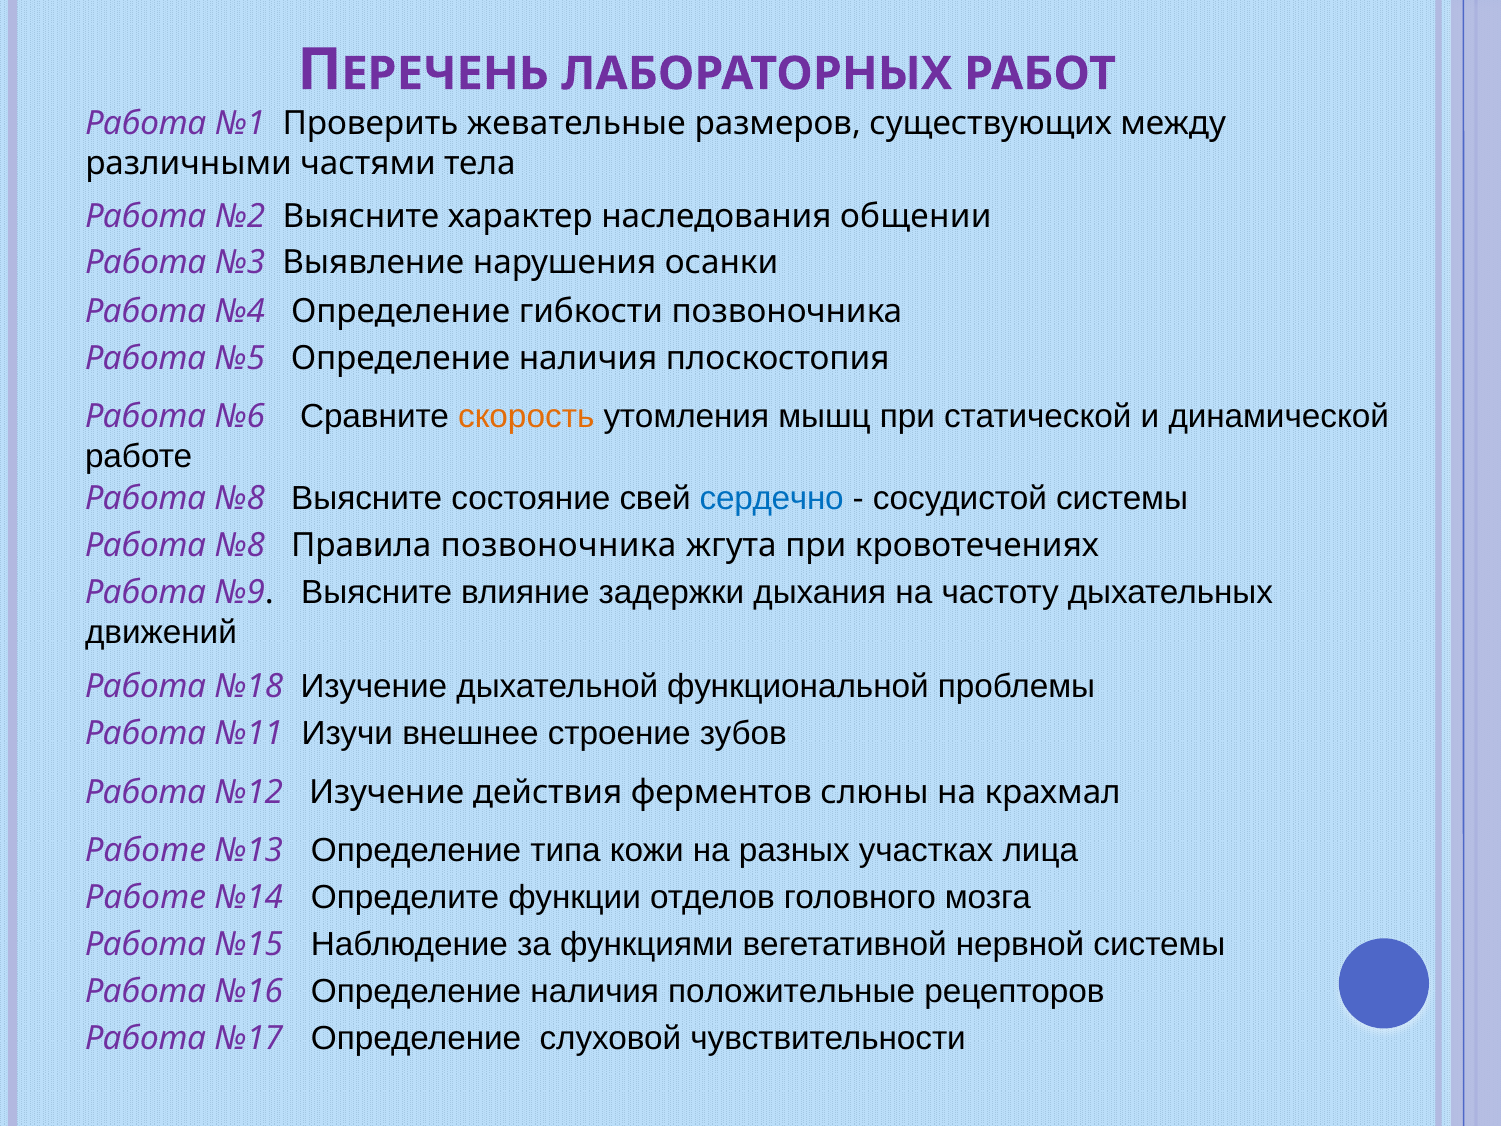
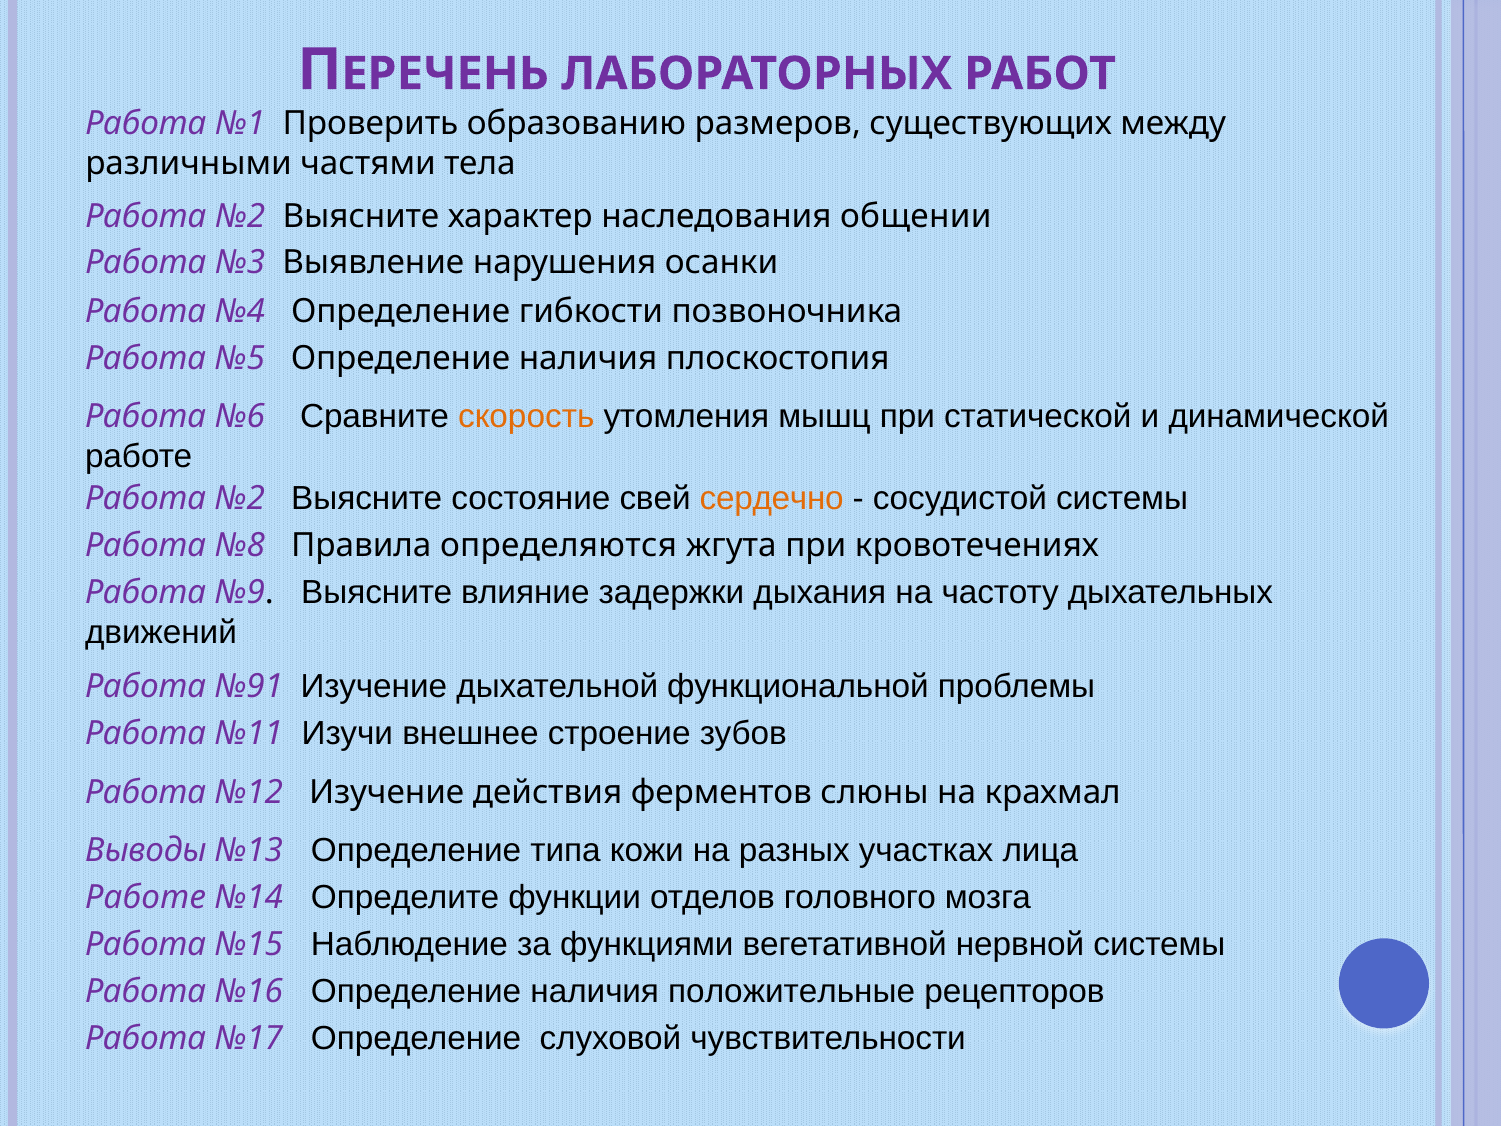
жевательные: жевательные -> образованию
№8 at (240, 499): №8 -> №2
сердечно colour: blue -> orange
Правила позвоночника: позвоночника -> определяются
№18: №18 -> №91
Работе at (145, 851): Работе -> Выводы
